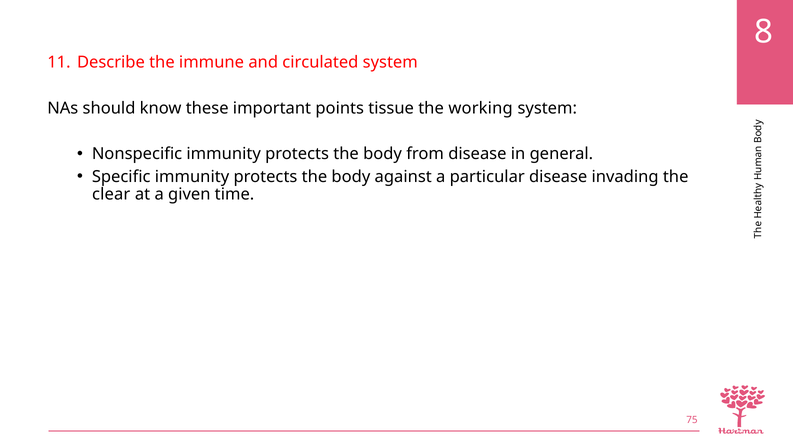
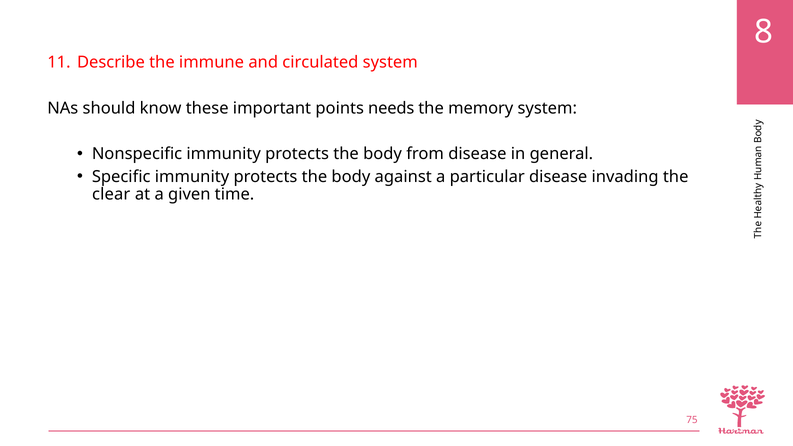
tissue: tissue -> needs
working: working -> memory
